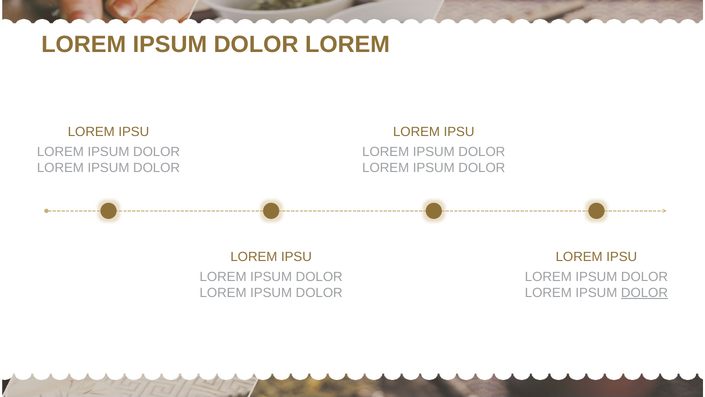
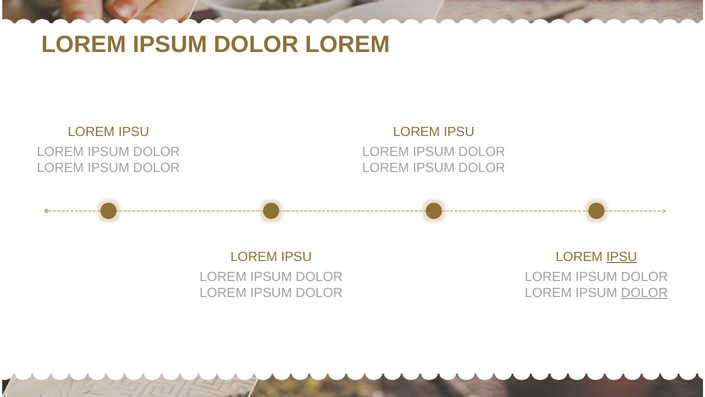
IPSU at (622, 257) underline: none -> present
